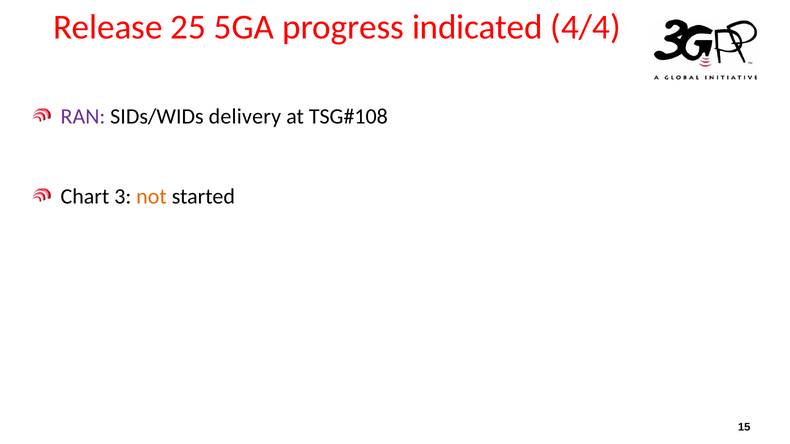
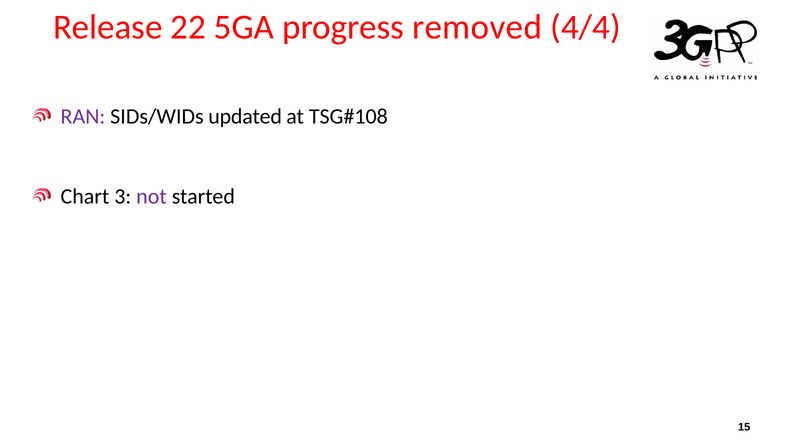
25: 25 -> 22
indicated: indicated -> removed
delivery: delivery -> updated
not colour: orange -> purple
